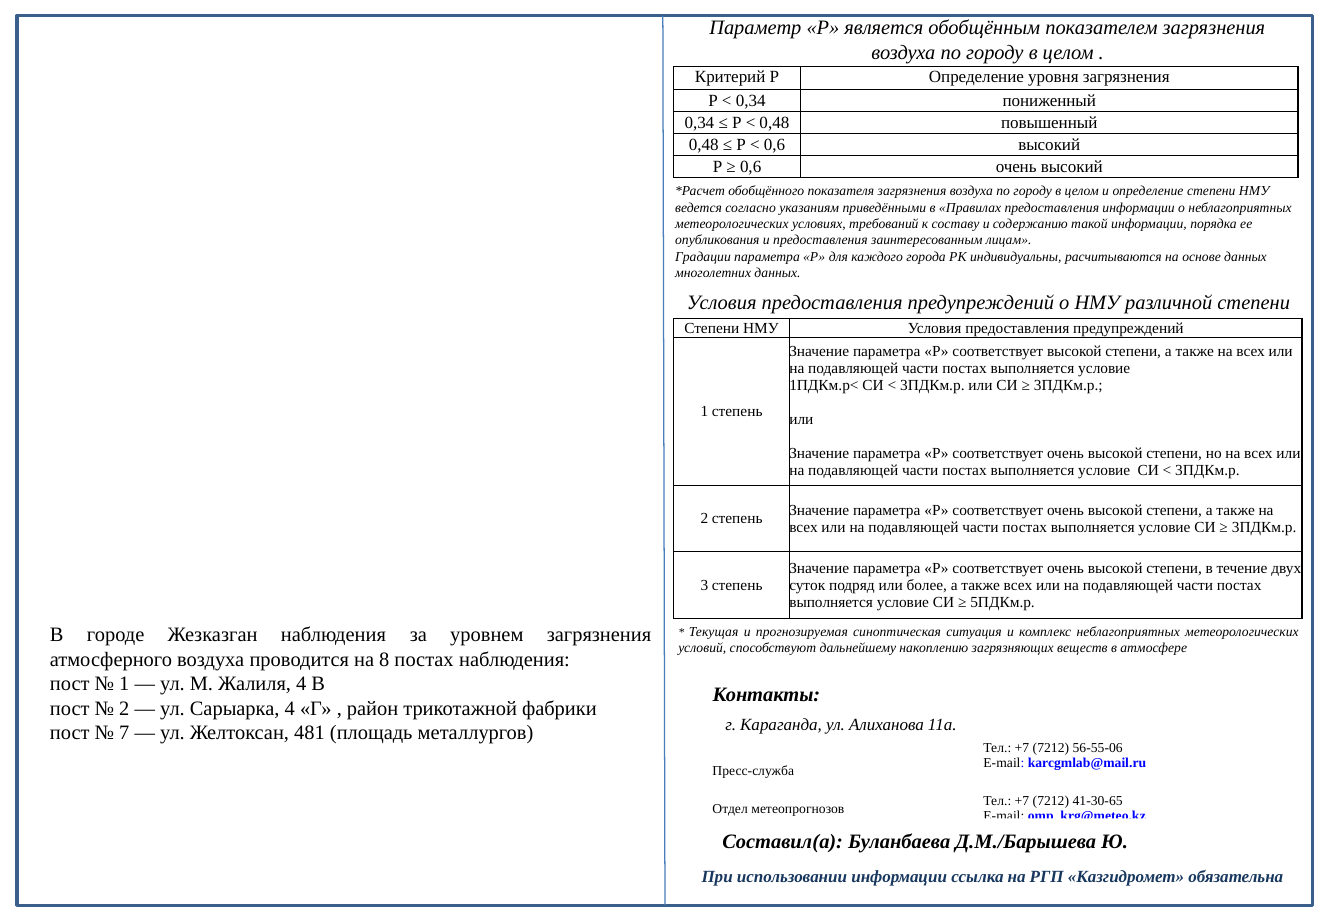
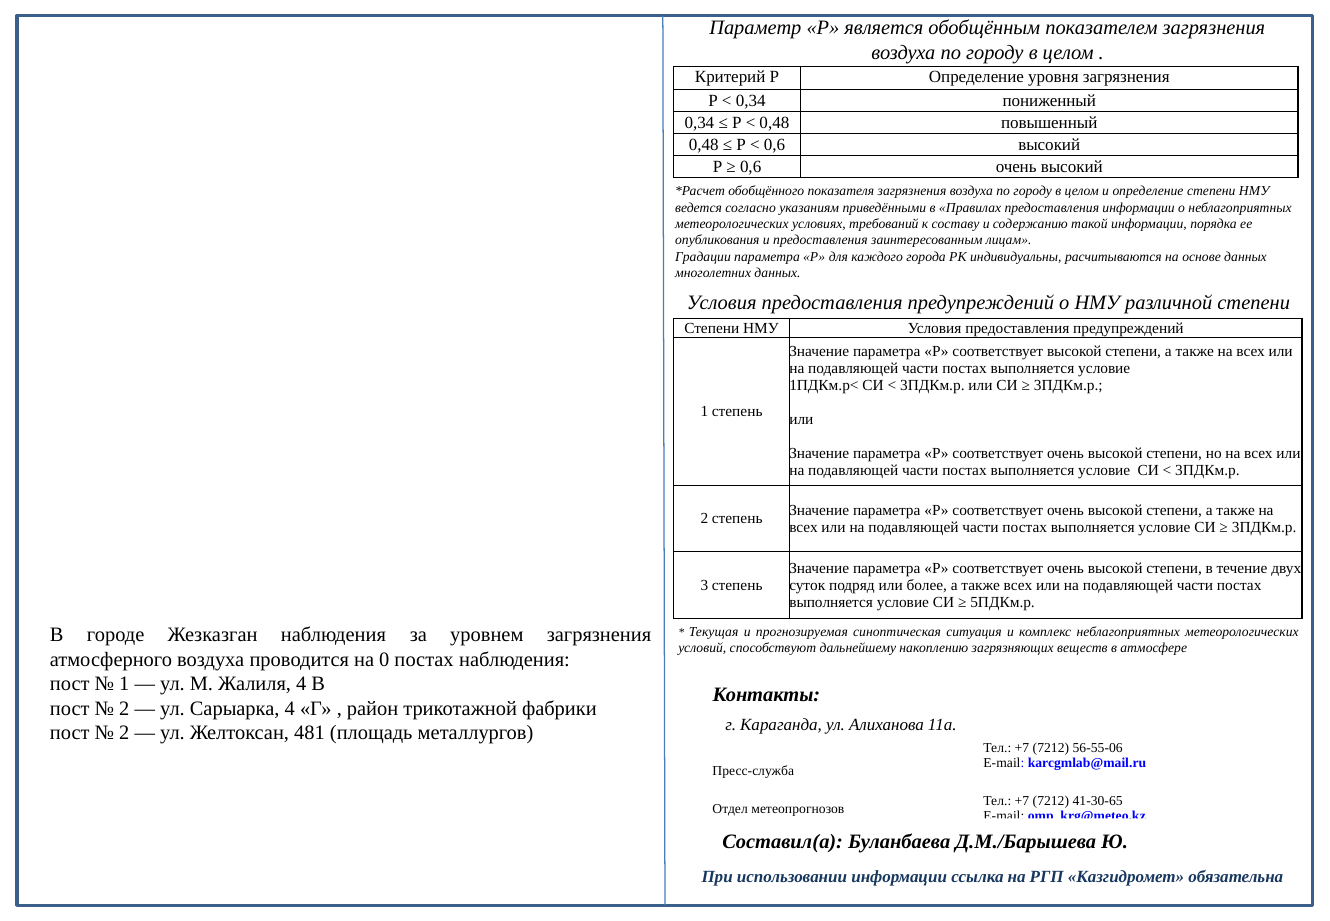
8: 8 -> 0
7 at (124, 733): 7 -> 2
